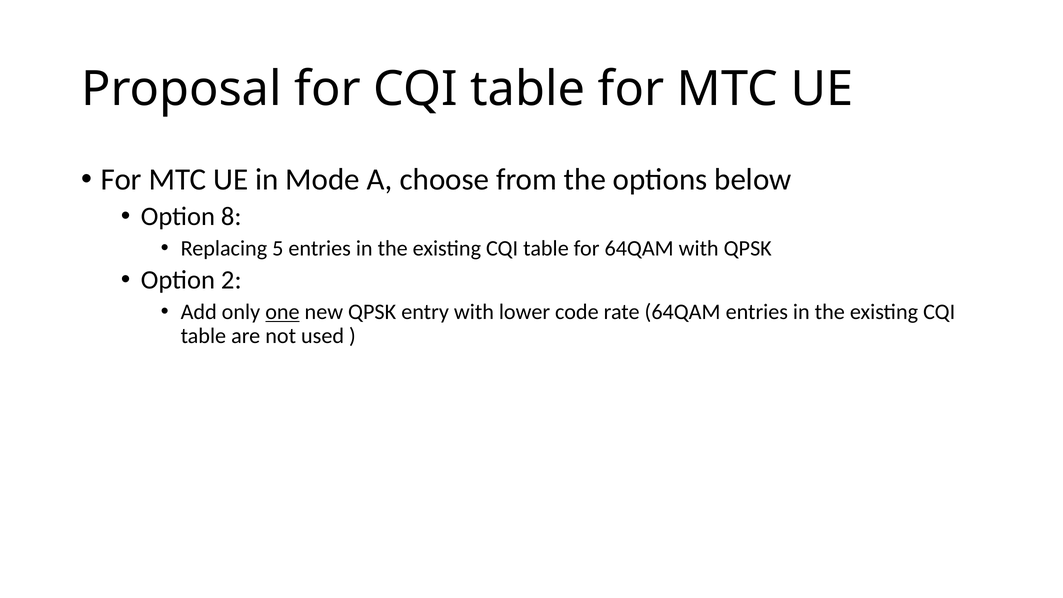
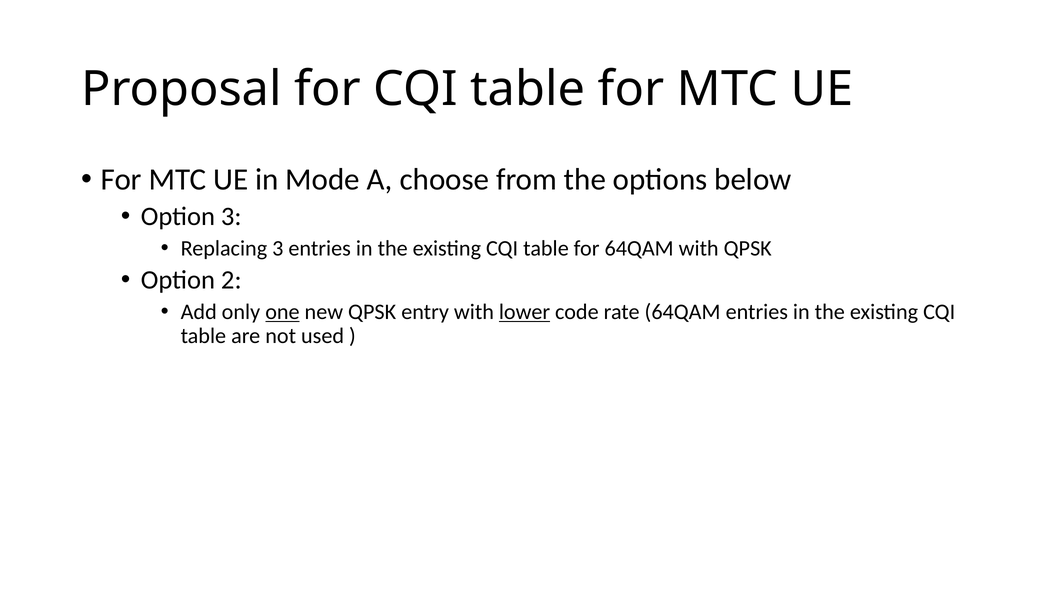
Option 8: 8 -> 3
Replacing 5: 5 -> 3
lower underline: none -> present
